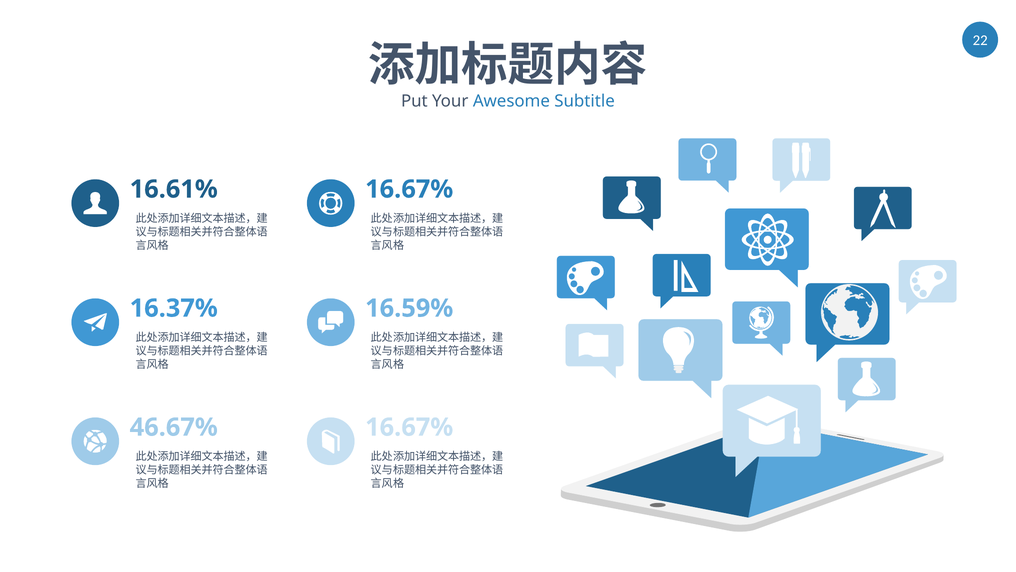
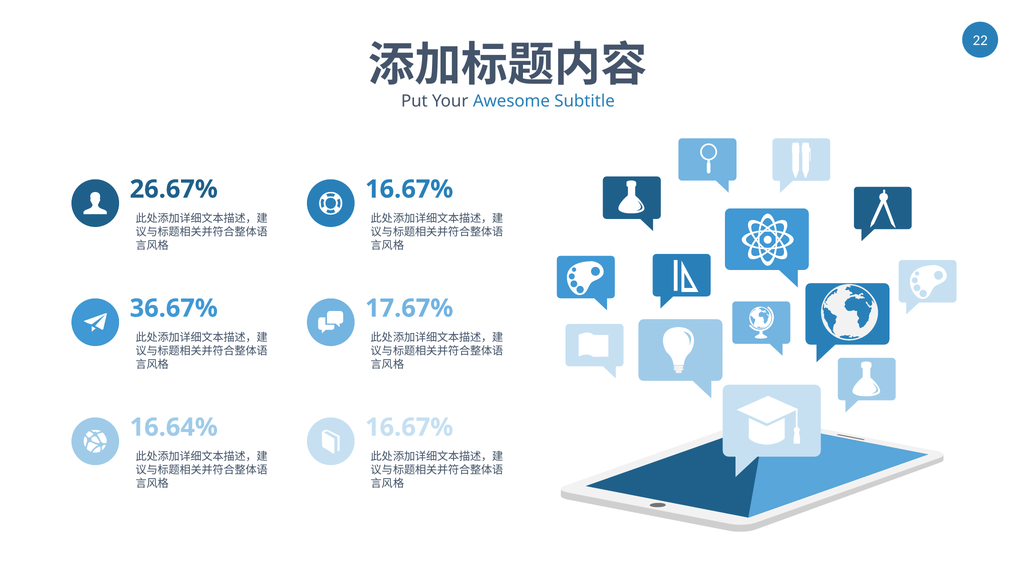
16.61%: 16.61% -> 26.67%
16.37%: 16.37% -> 36.67%
16.59%: 16.59% -> 17.67%
46.67%: 46.67% -> 16.64%
